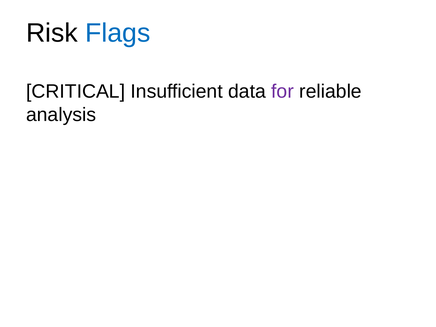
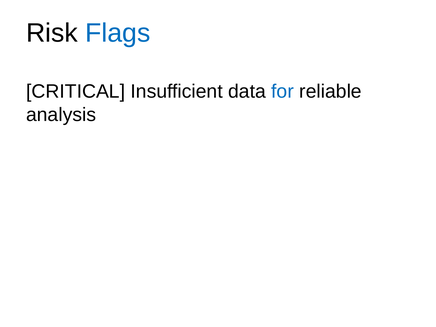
for colour: purple -> blue
